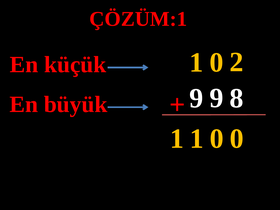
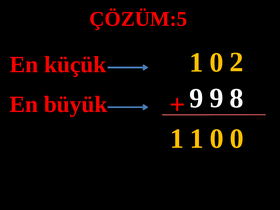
ÇÖZÜM:1: ÇÖZÜM:1 -> ÇÖZÜM:5
